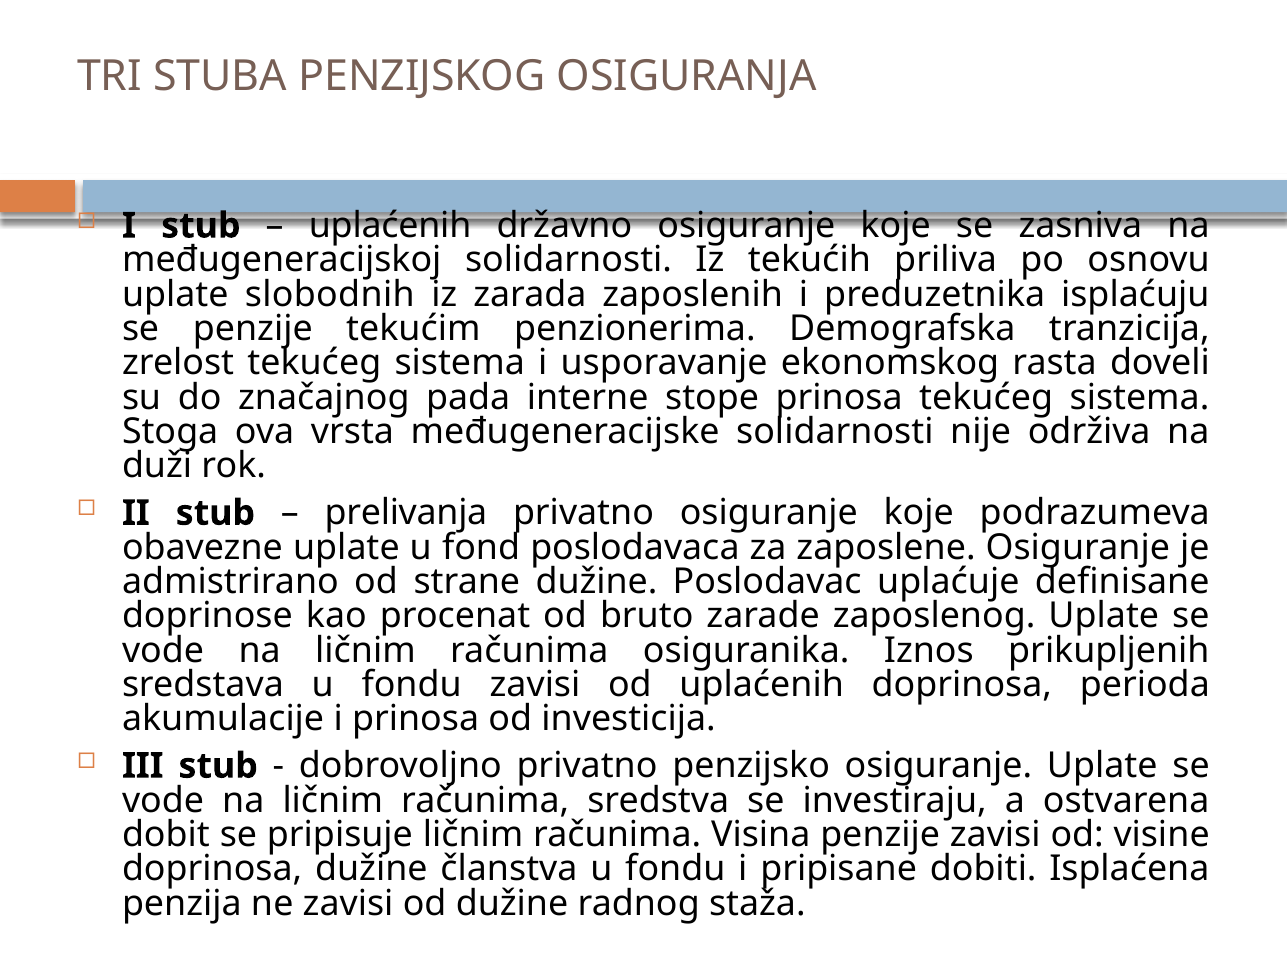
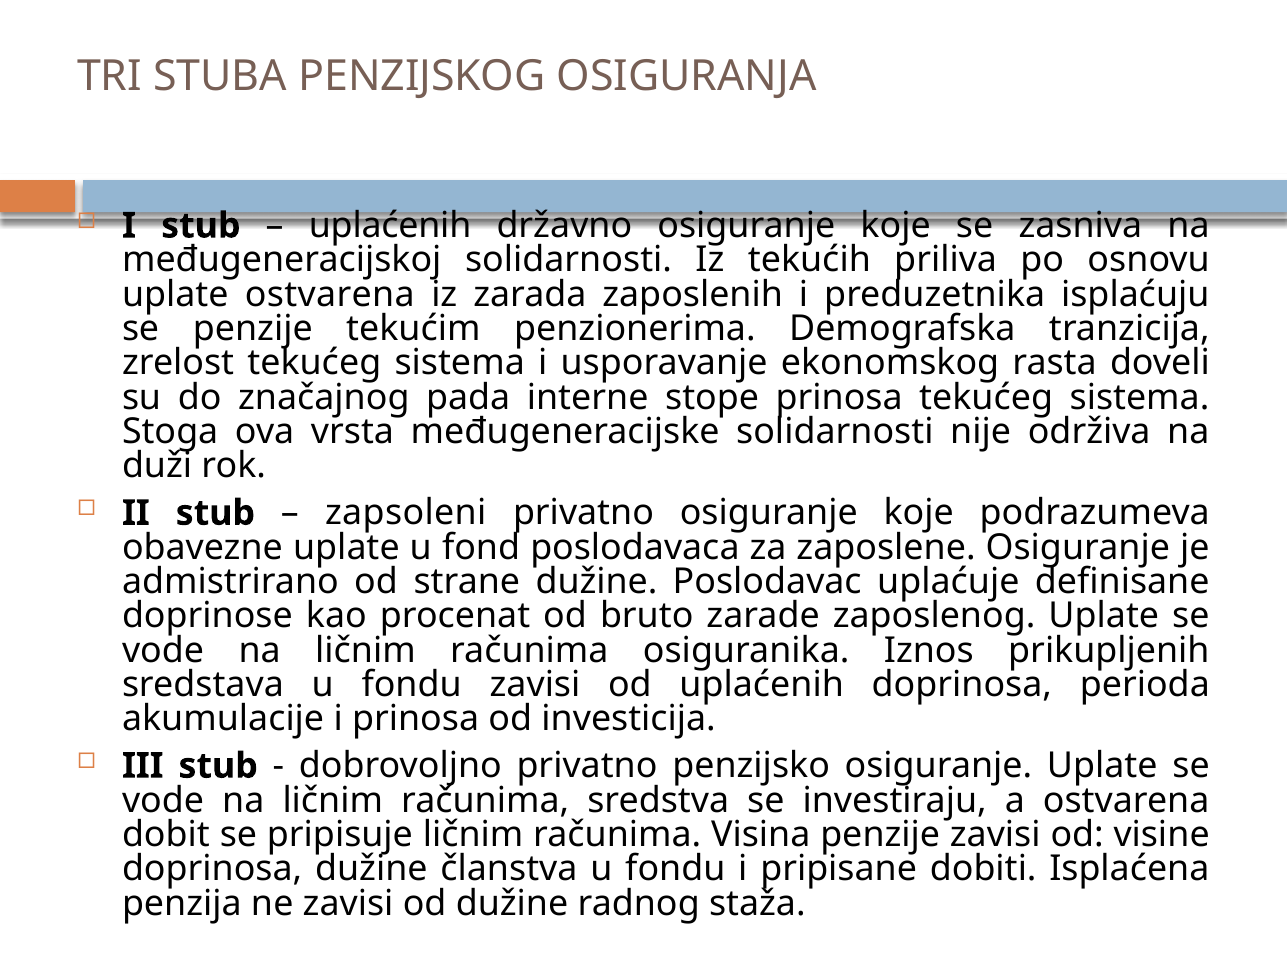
uplate slobodnih: slobodnih -> ostvarena
prelivanja: prelivanja -> zapsoleni
